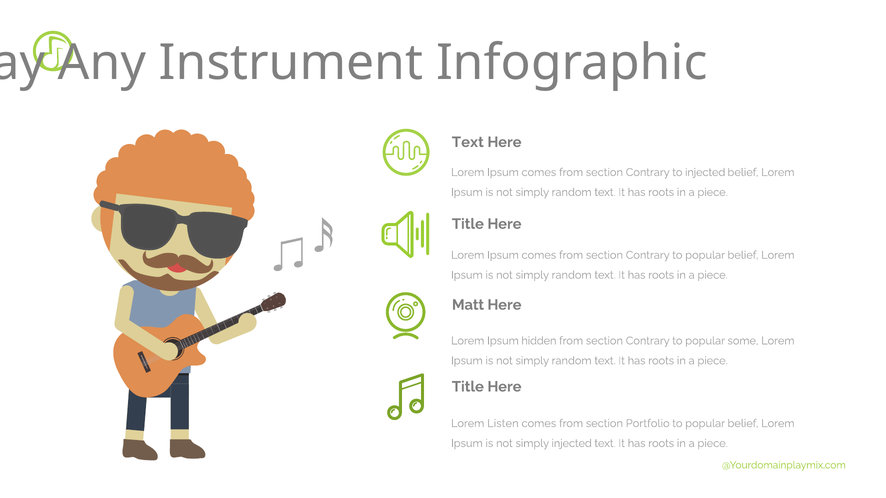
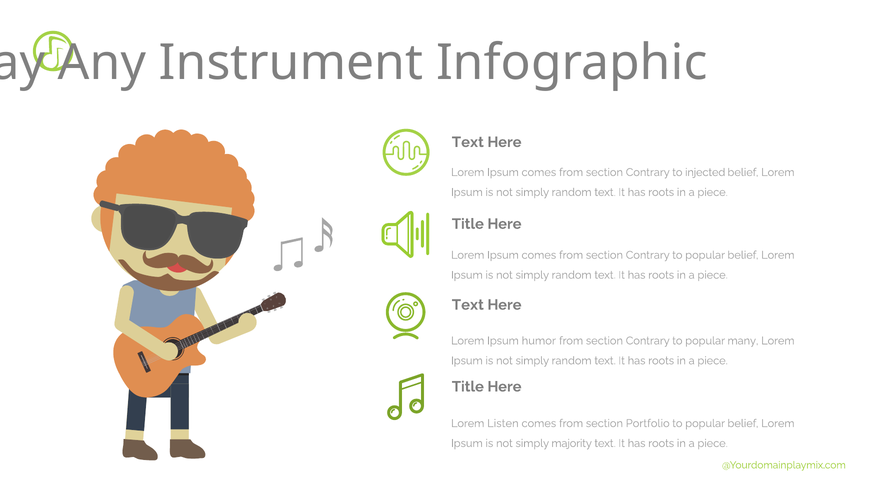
Matt at (468, 305): Matt -> Text
hidden: hidden -> humor
some: some -> many
simply injected: injected -> majority
